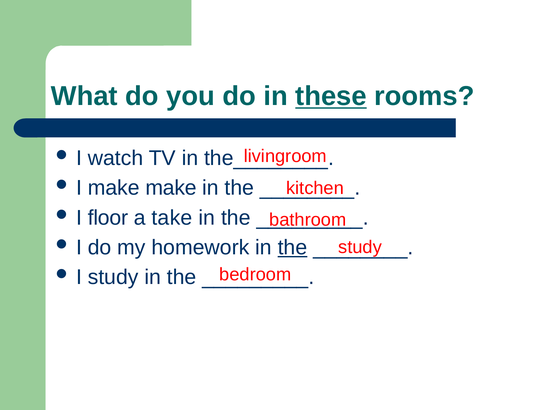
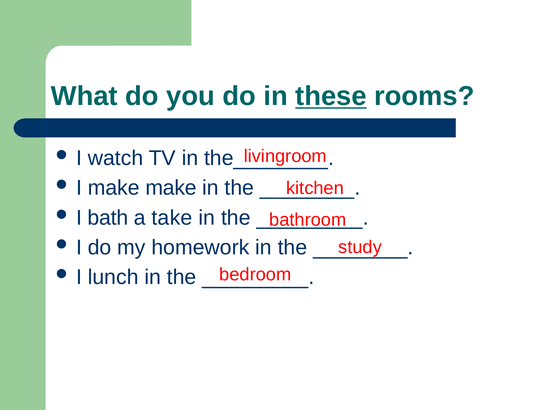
floor: floor -> bath
the at (292, 248) underline: present -> none
I study: study -> lunch
